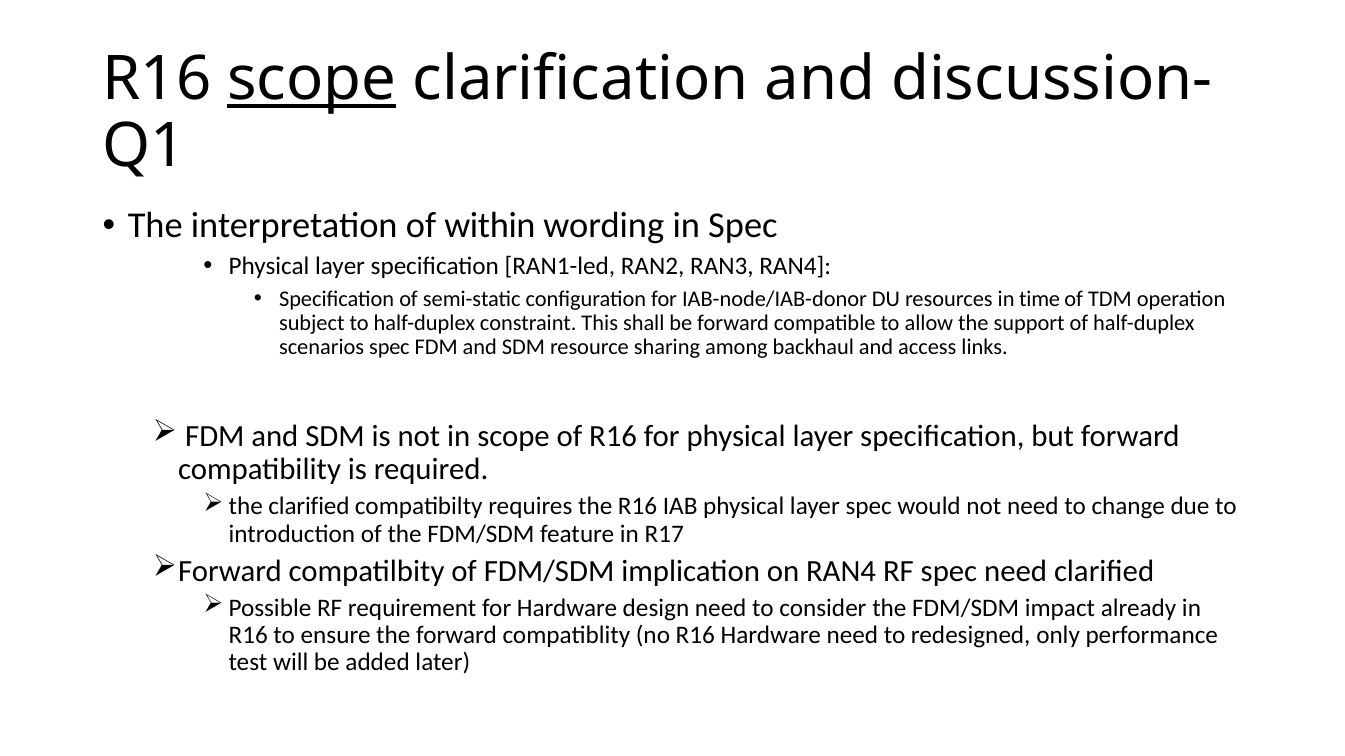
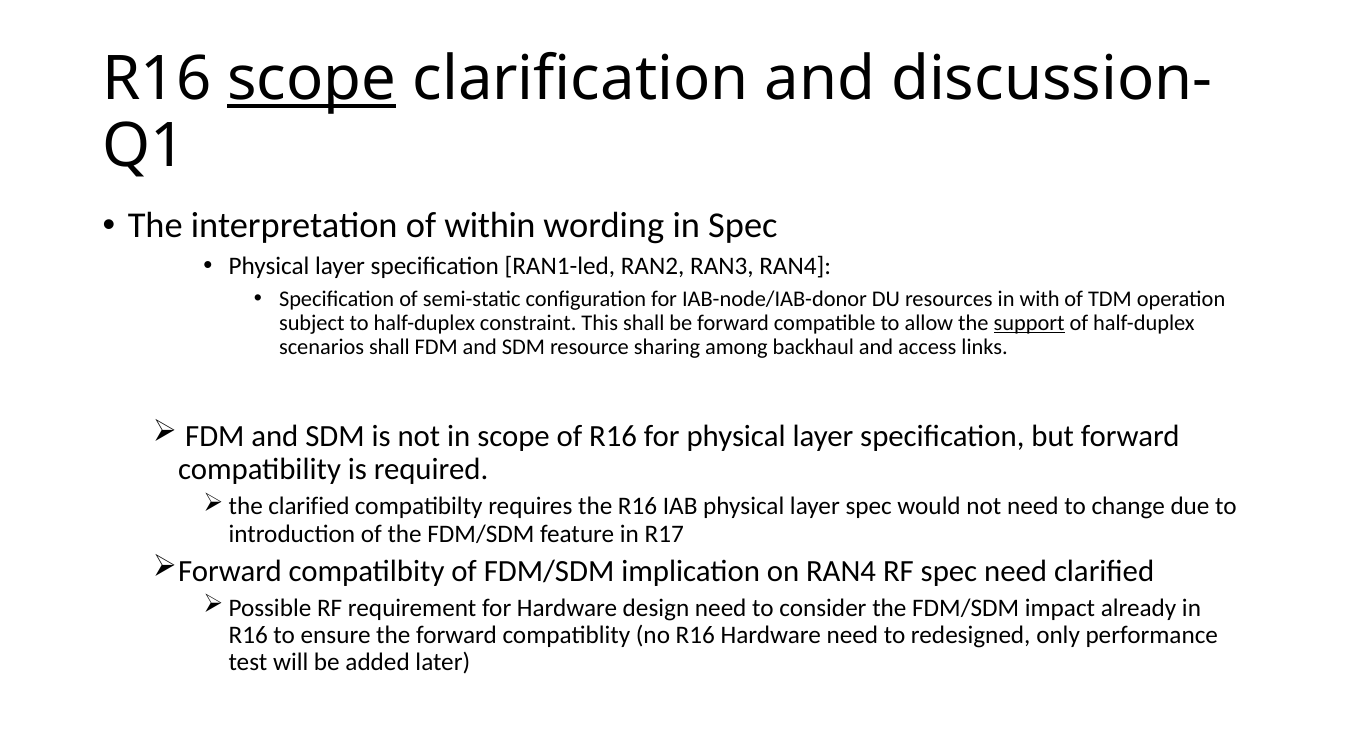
time: time -> with
support underline: none -> present
scenarios spec: spec -> shall
